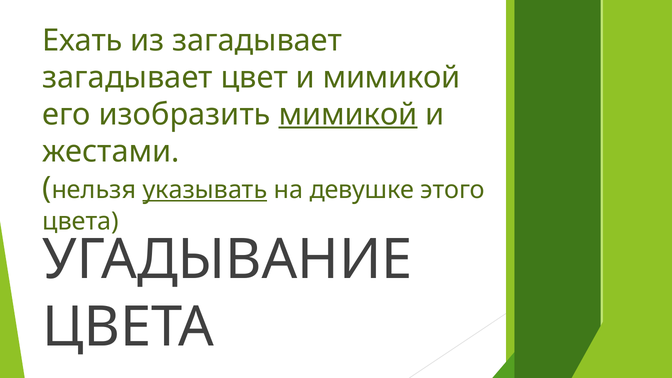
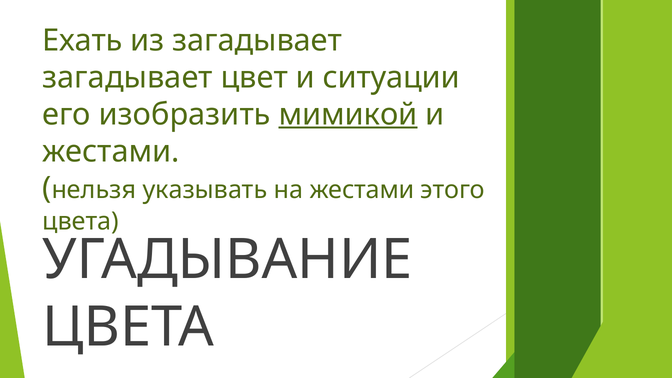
и мимикой: мимикой -> ситуации
указывать underline: present -> none
на девушке: девушке -> жестами
